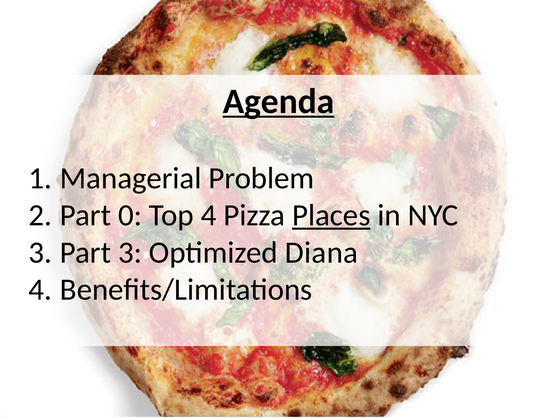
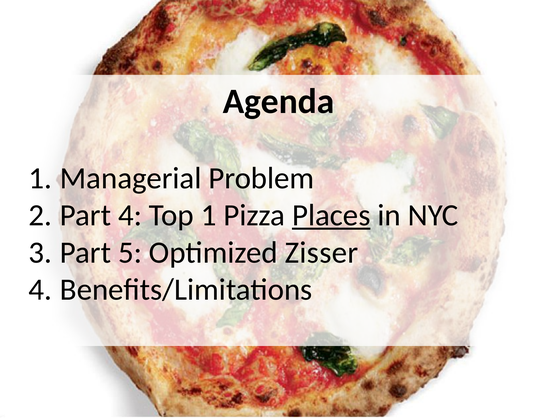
Agenda underline: present -> none
Part 0: 0 -> 4
Top 4: 4 -> 1
Part 3: 3 -> 5
Diana: Diana -> Zisser
